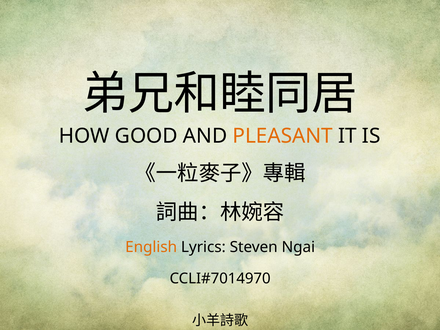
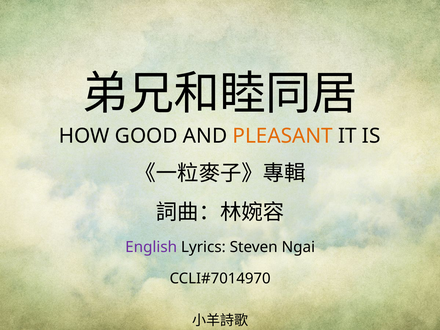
English colour: orange -> purple
